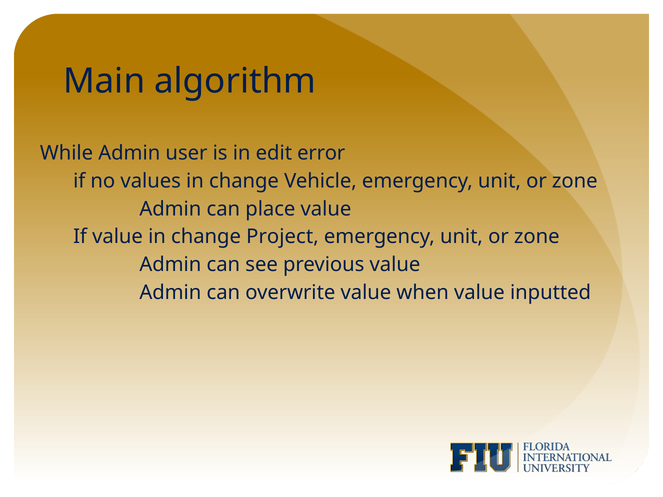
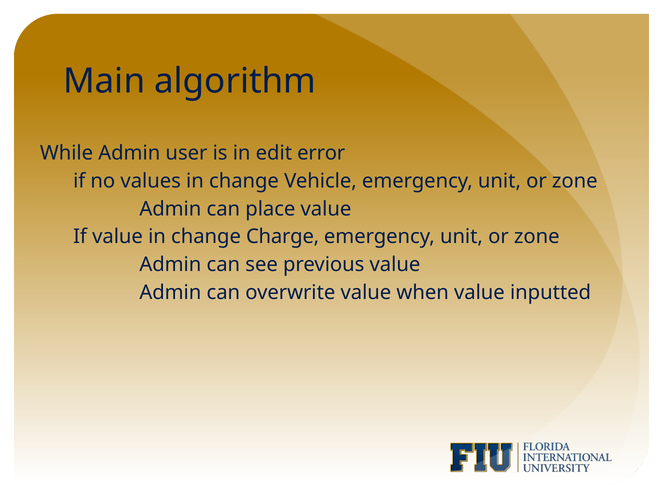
Project: Project -> Charge
